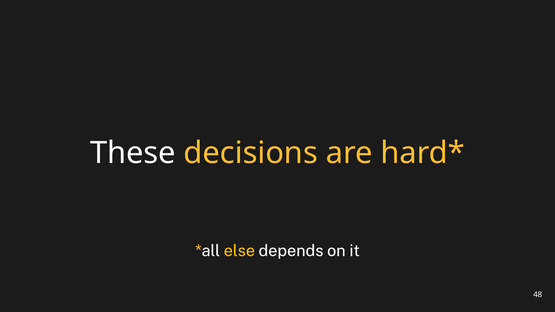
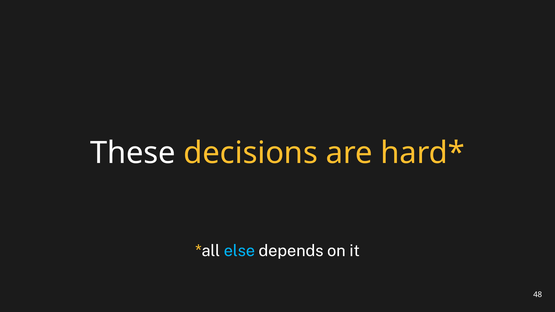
else colour: yellow -> light blue
